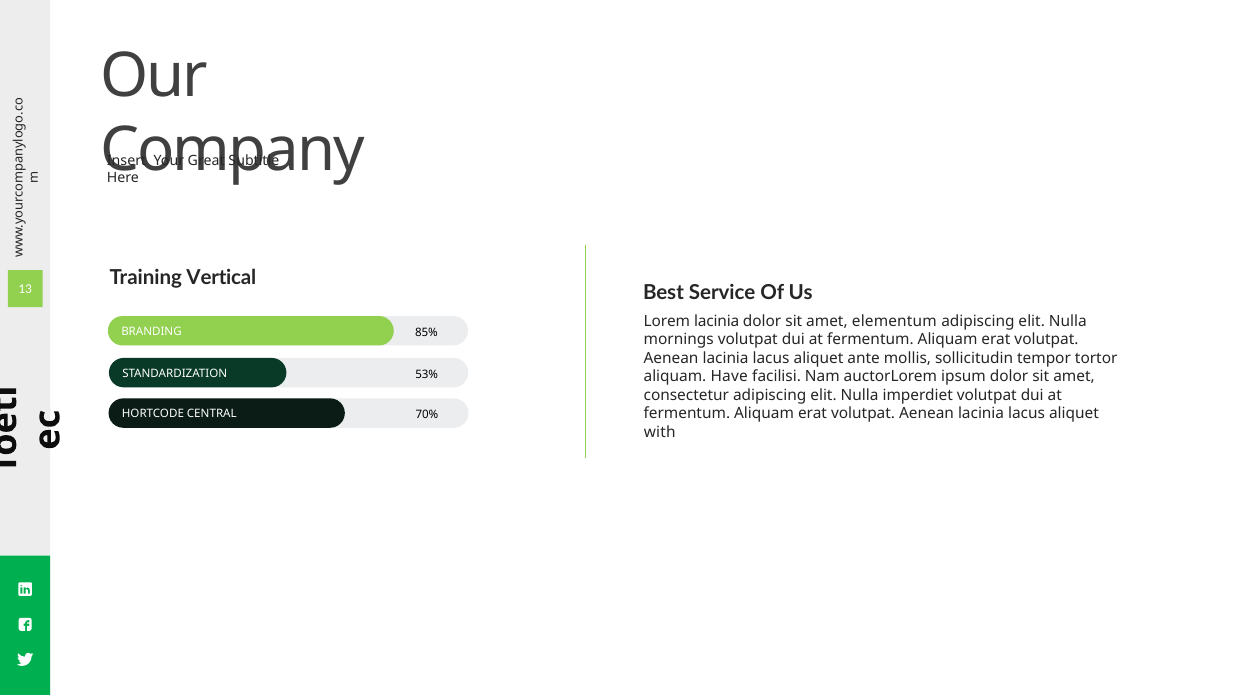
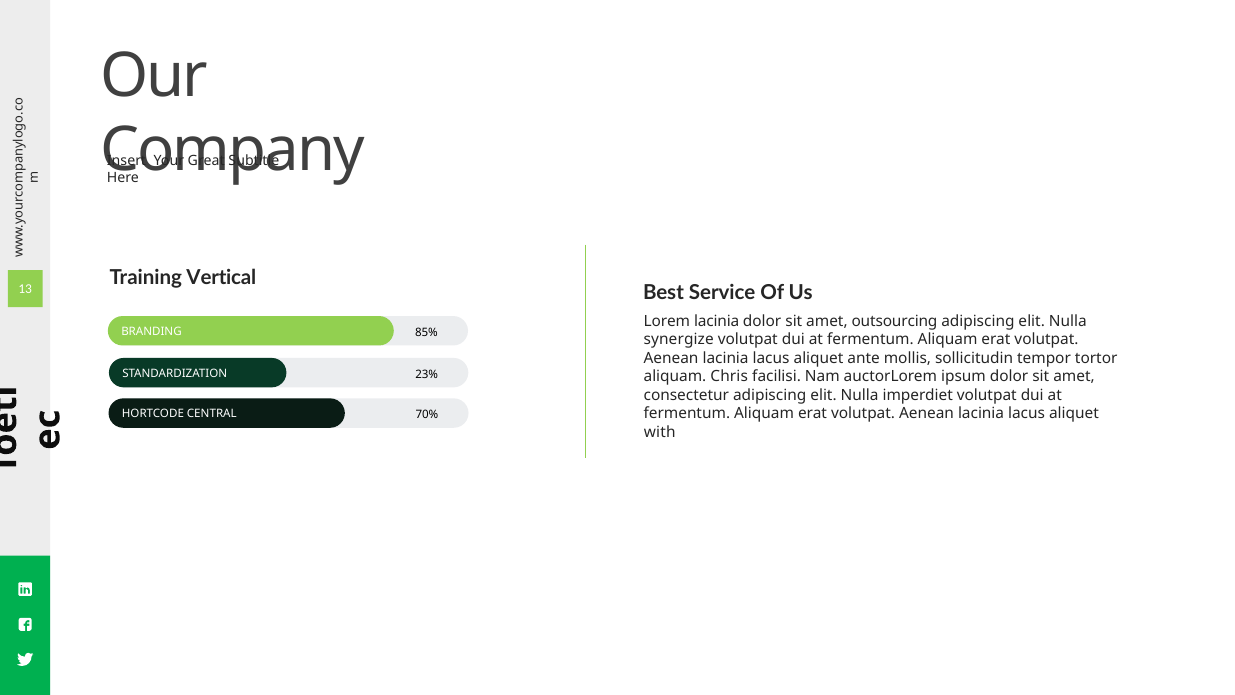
elementum: elementum -> outsourcing
mornings: mornings -> synergize
53%: 53% -> 23%
Have: Have -> Chris
